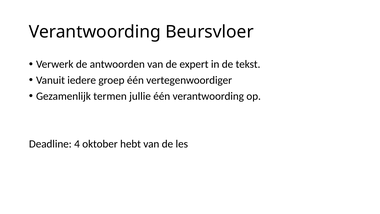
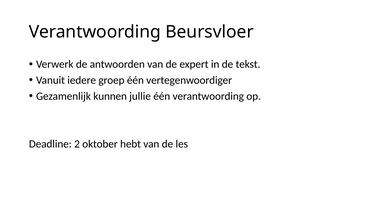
termen: termen -> kunnen
4: 4 -> 2
